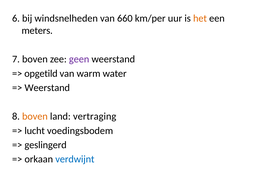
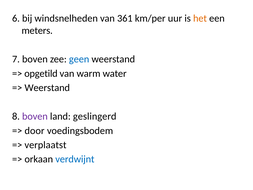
660: 660 -> 361
geen colour: purple -> blue
boven at (35, 116) colour: orange -> purple
vertraging: vertraging -> geslingerd
lucht: lucht -> door
geslingerd: geslingerd -> verplaatst
